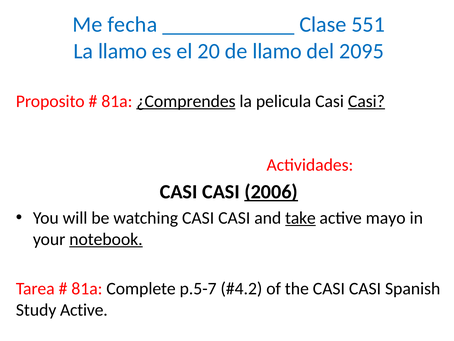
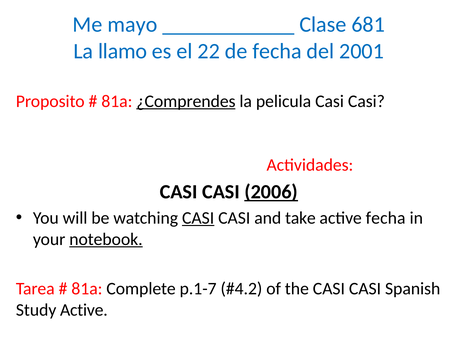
fecha: fecha -> mayo
551: 551 -> 681
20: 20 -> 22
de llamo: llamo -> fecha
2095: 2095 -> 2001
Casi at (366, 101) underline: present -> none
CASI at (198, 218) underline: none -> present
take underline: present -> none
active mayo: mayo -> fecha
p.5-7: p.5-7 -> p.1-7
